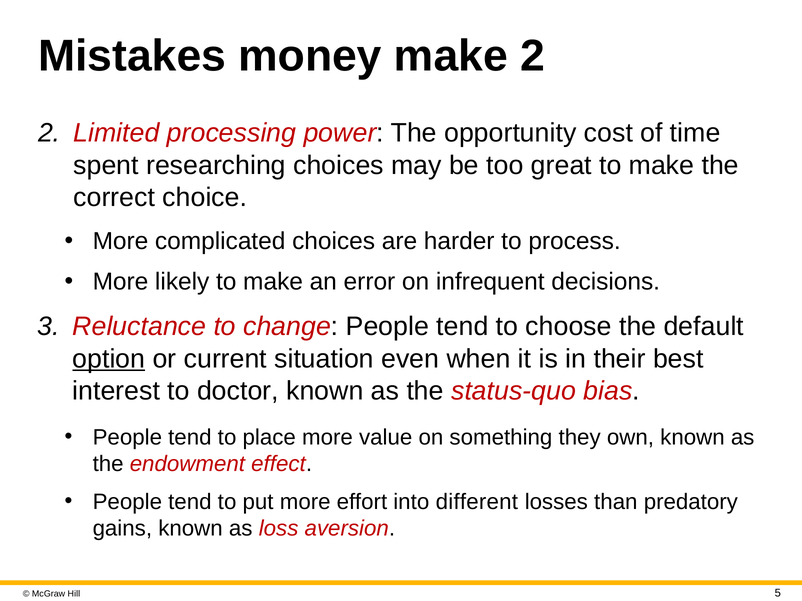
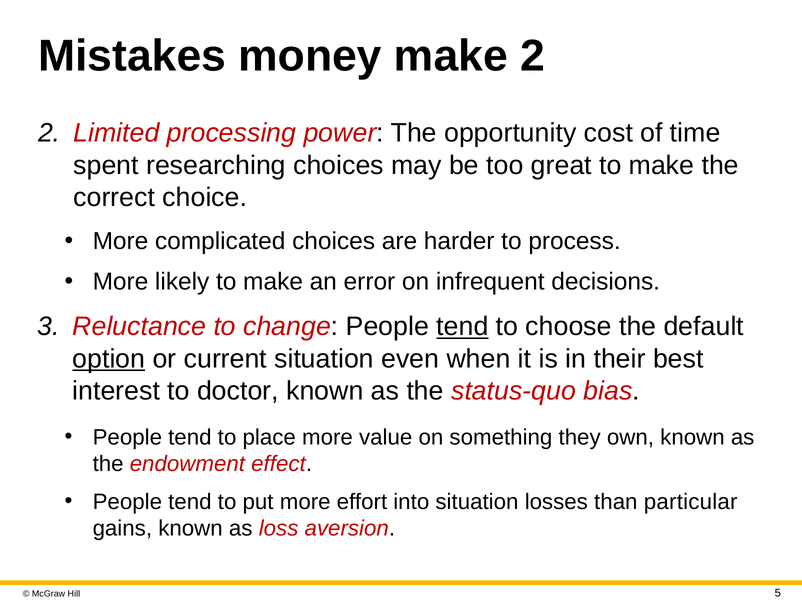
tend at (462, 327) underline: none -> present
into different: different -> situation
predatory: predatory -> particular
